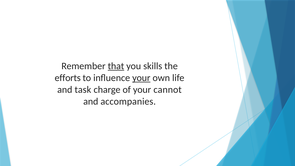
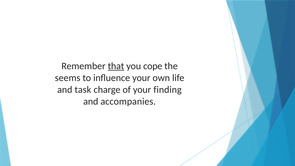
skills: skills -> cope
efforts: efforts -> seems
your at (141, 78) underline: present -> none
cannot: cannot -> finding
